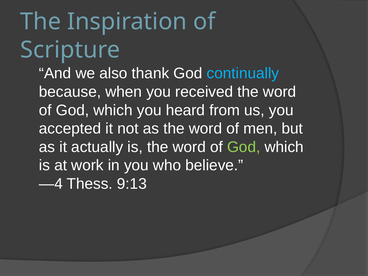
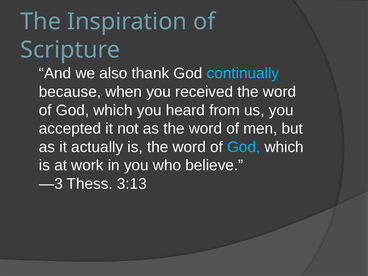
God at (244, 147) colour: light green -> light blue
—4: —4 -> —3
9:13: 9:13 -> 3:13
